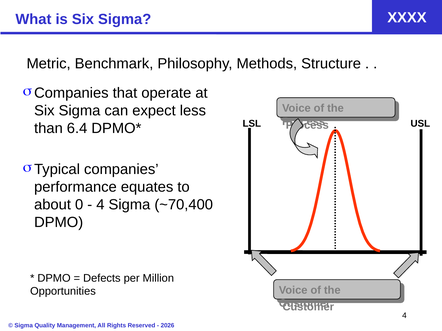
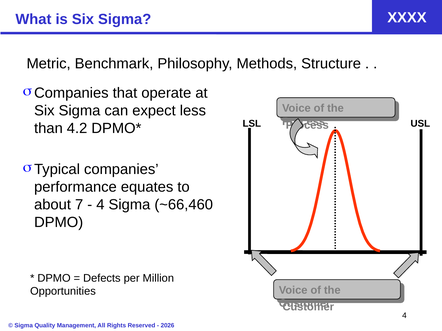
6.4: 6.4 -> 4.2
0: 0 -> 7
~70,400: ~70,400 -> ~66,460
